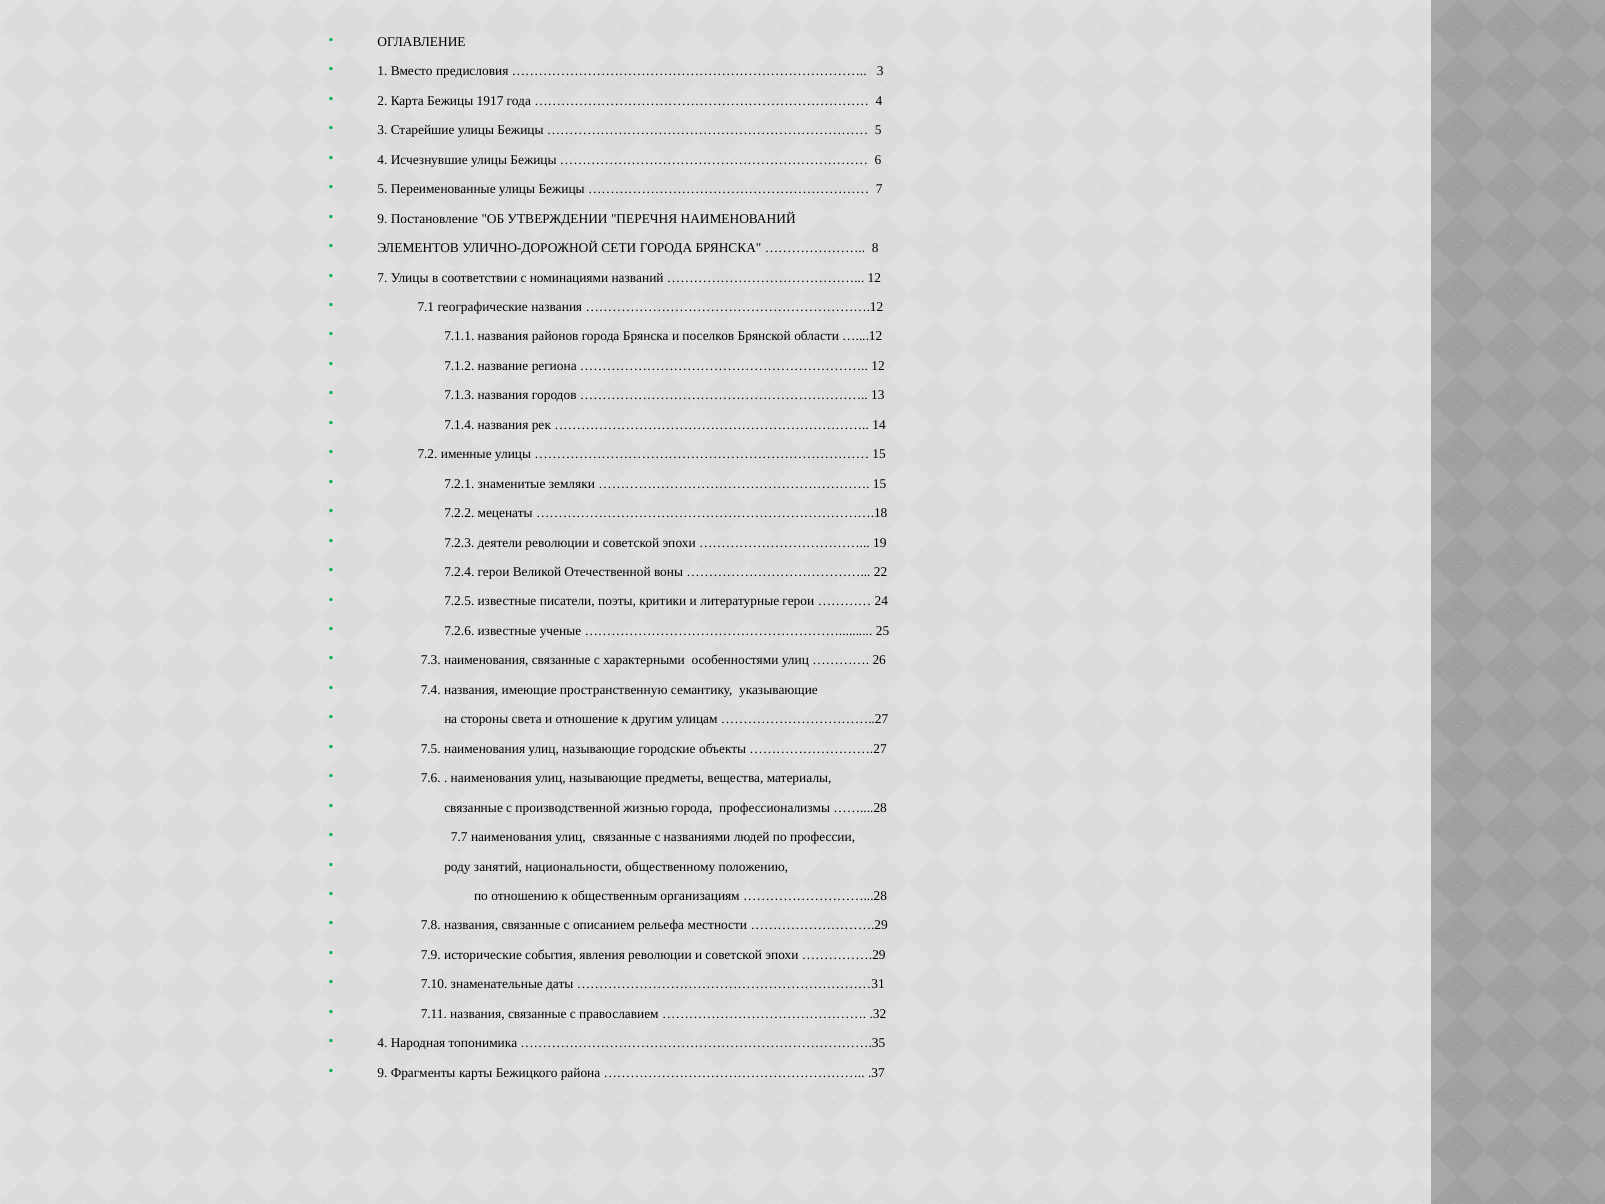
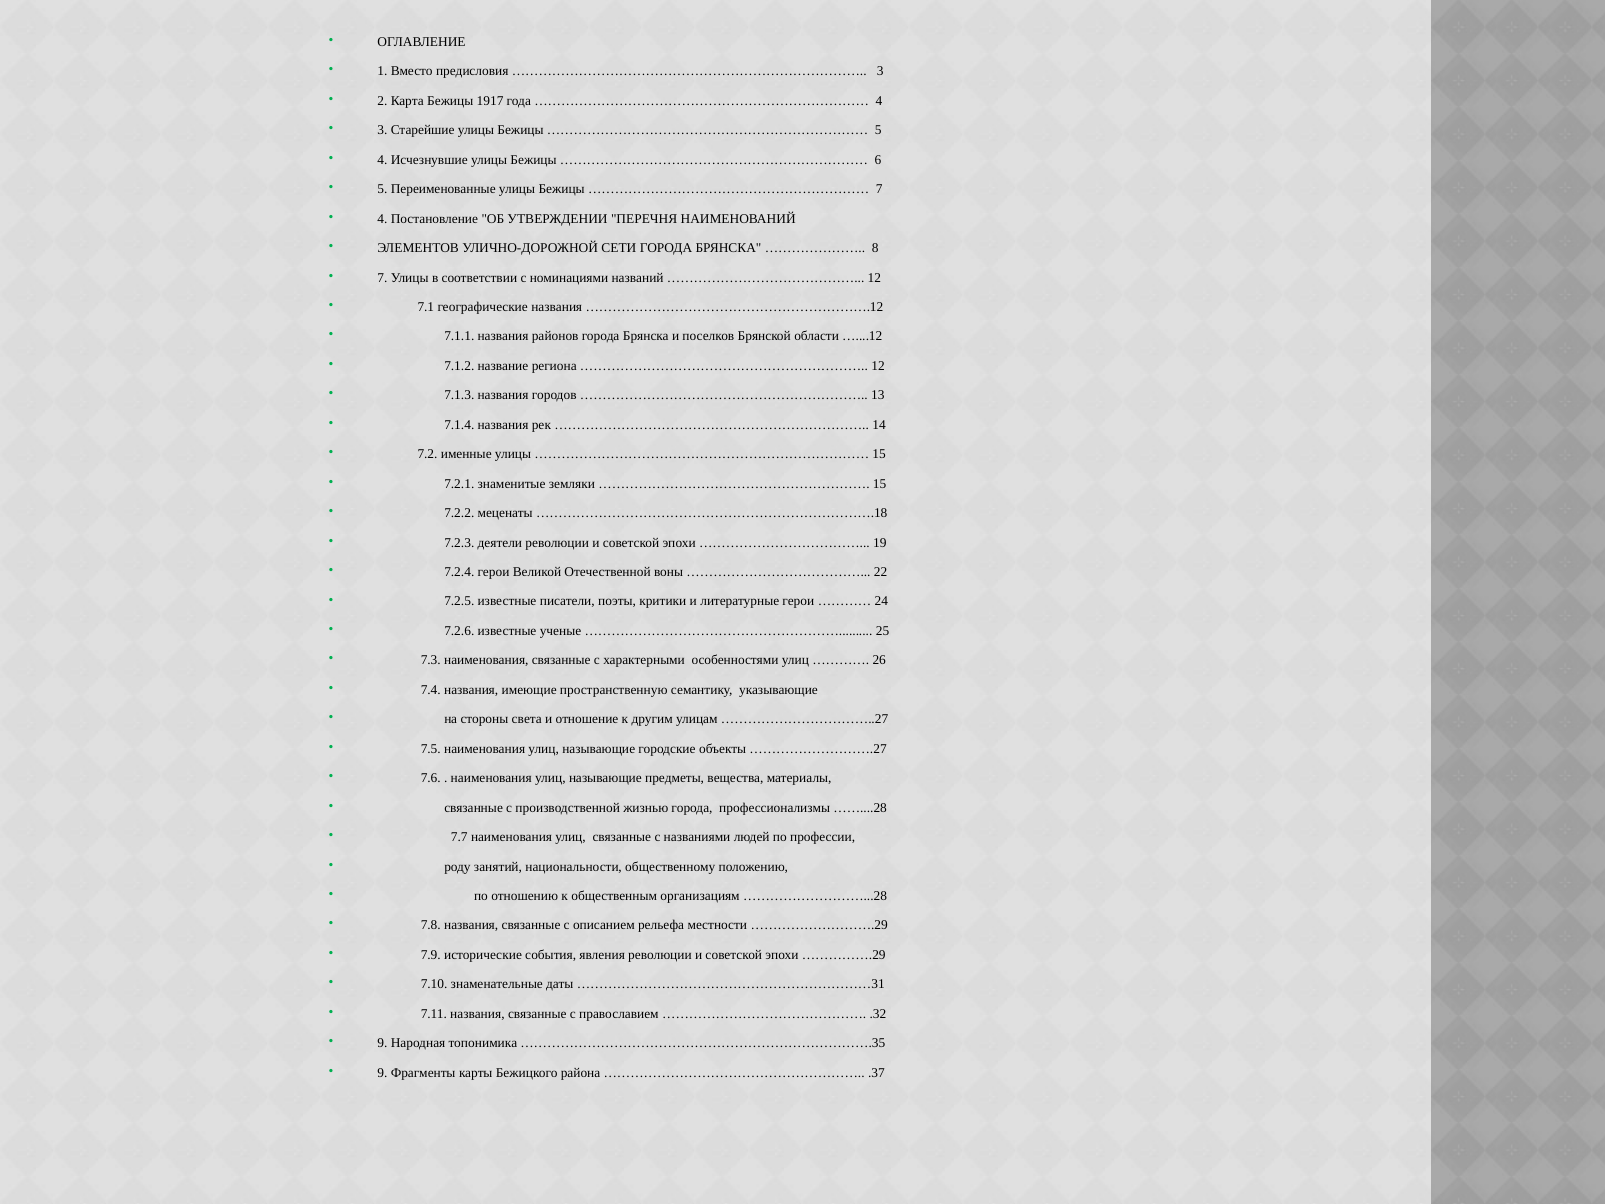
9 at (382, 219): 9 -> 4
4 at (382, 1043): 4 -> 9
